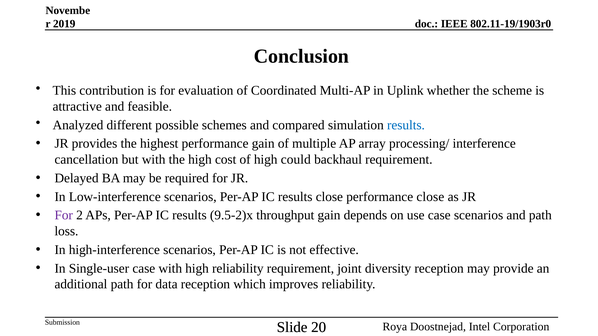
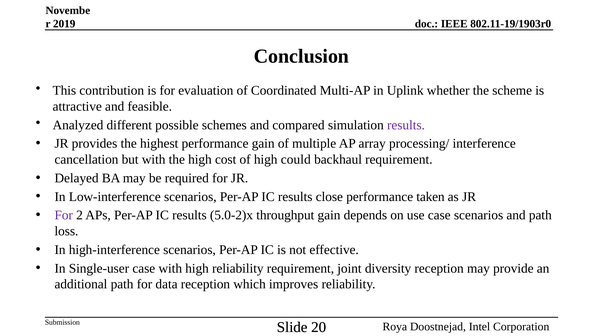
results at (406, 125) colour: blue -> purple
performance close: close -> taken
9.5-2)x: 9.5-2)x -> 5.0-2)x
